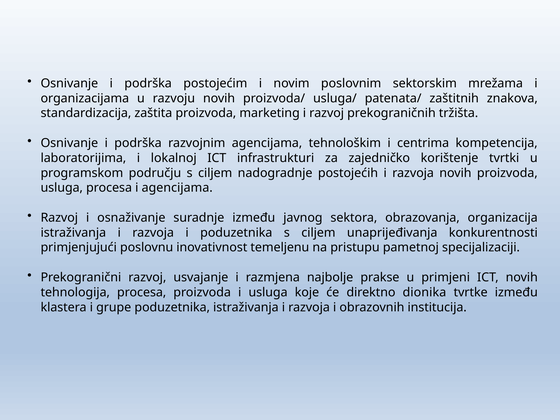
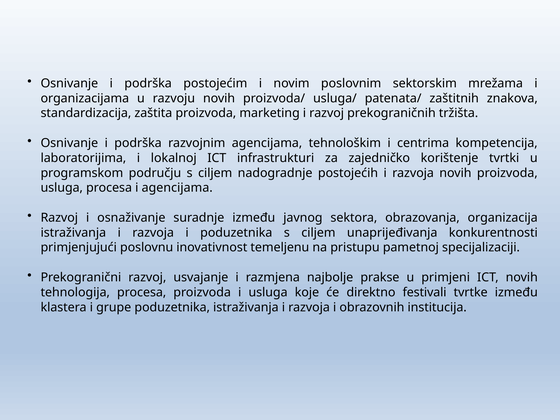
dionika: dionika -> festivali
